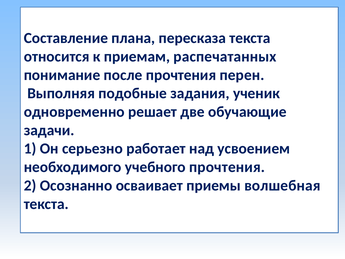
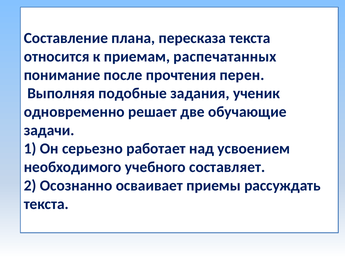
учебного прочтения: прочтения -> составляет
волшебная: волшебная -> рассуждать
